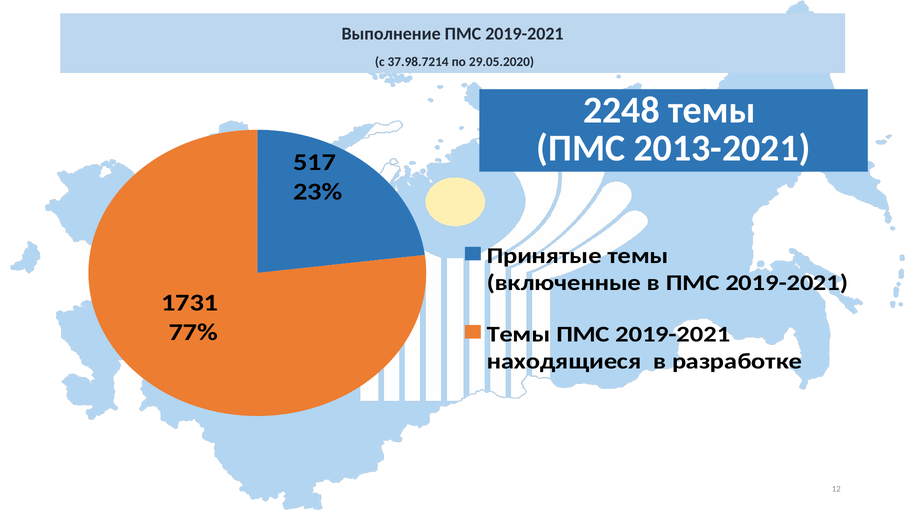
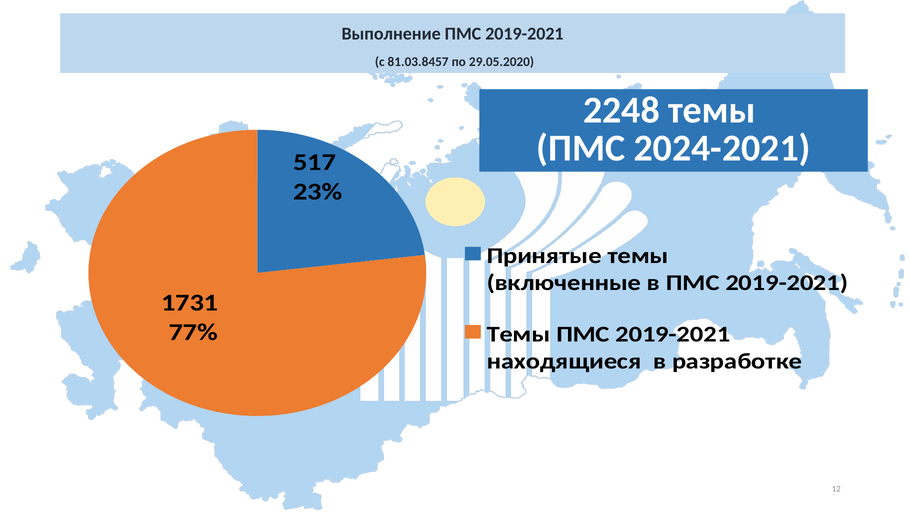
37.98.7214: 37.98.7214 -> 81.03.8457
2013-2021: 2013-2021 -> 2024-2021
